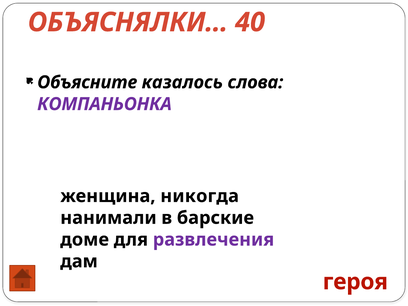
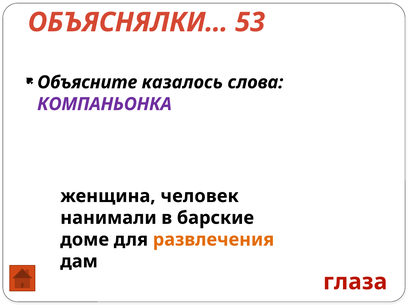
40: 40 -> 53
никогда: никогда -> человек
развлечения colour: purple -> orange
героя: героя -> глаза
